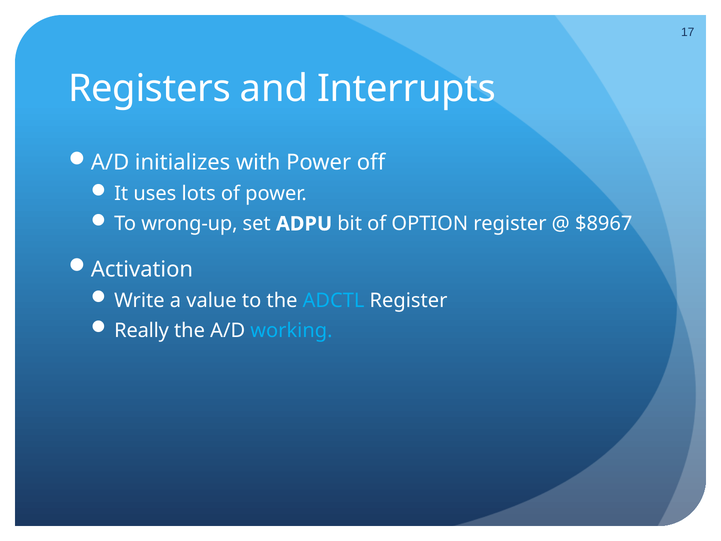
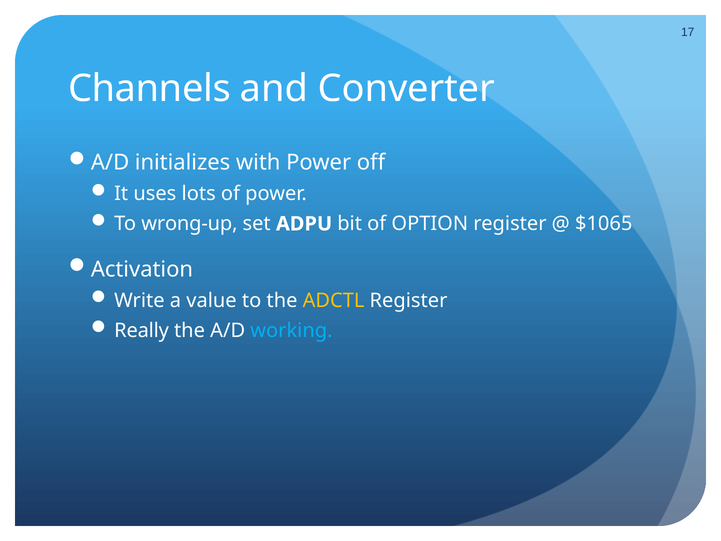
Registers: Registers -> Channels
Interrupts: Interrupts -> Converter
$8967: $8967 -> $1065
ADCTL colour: light blue -> yellow
